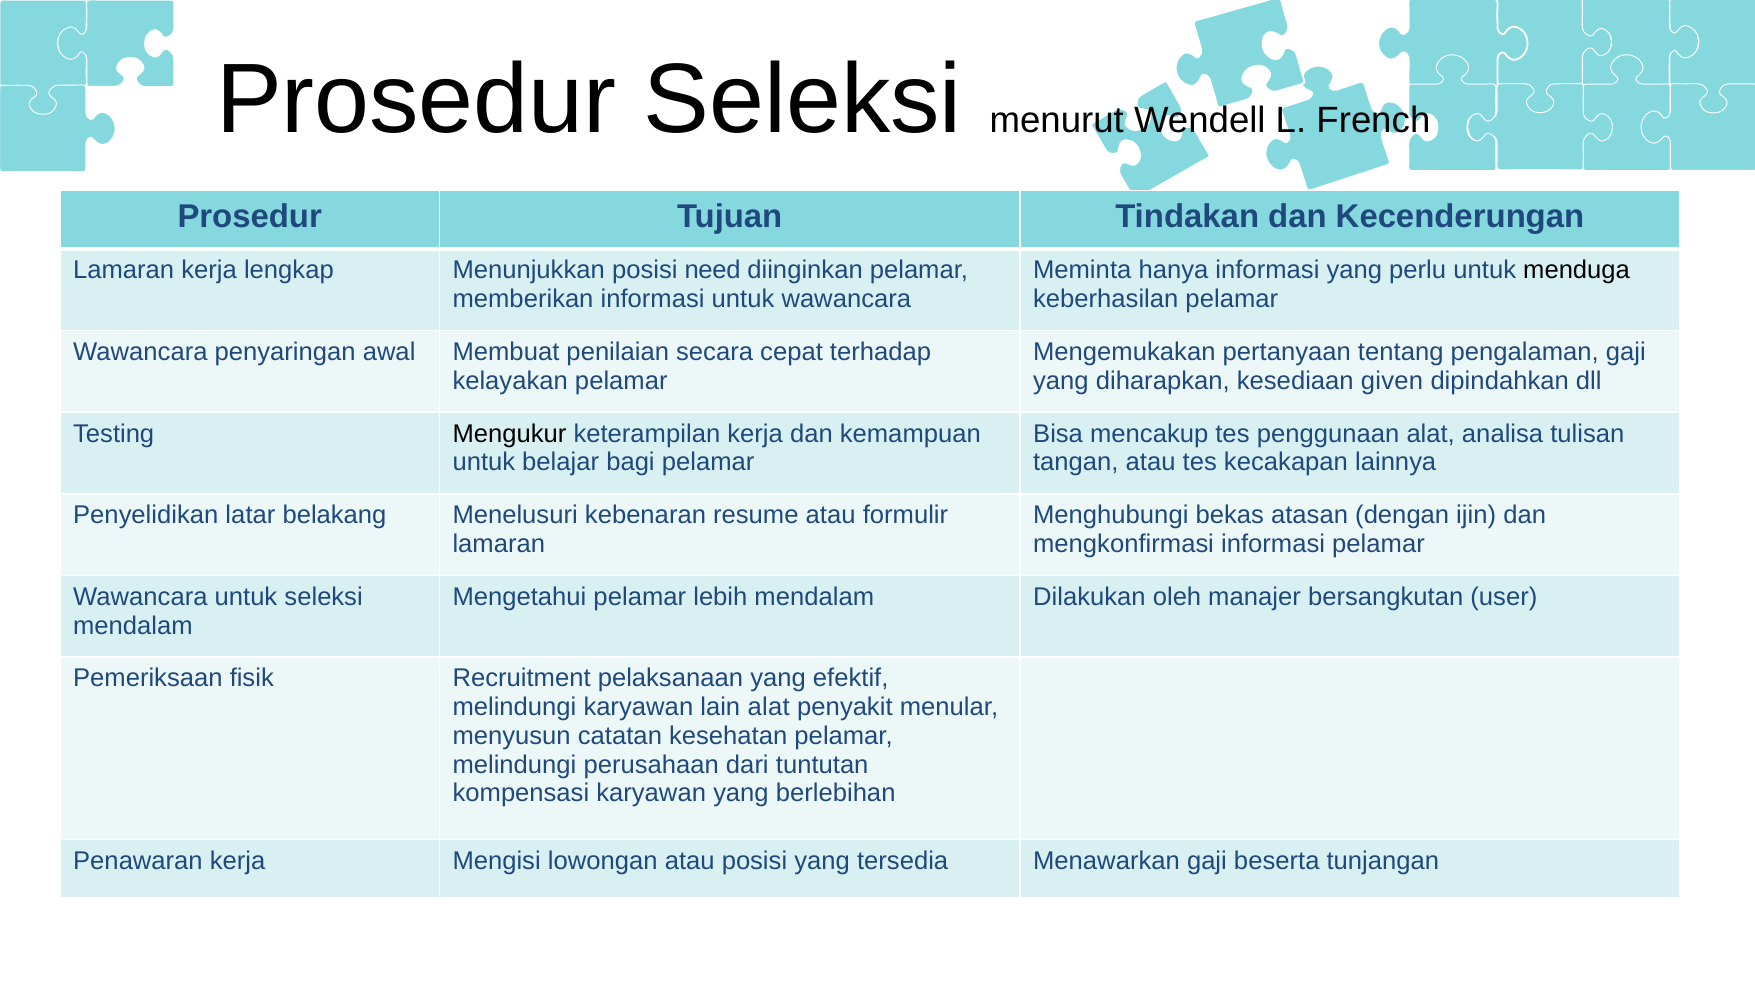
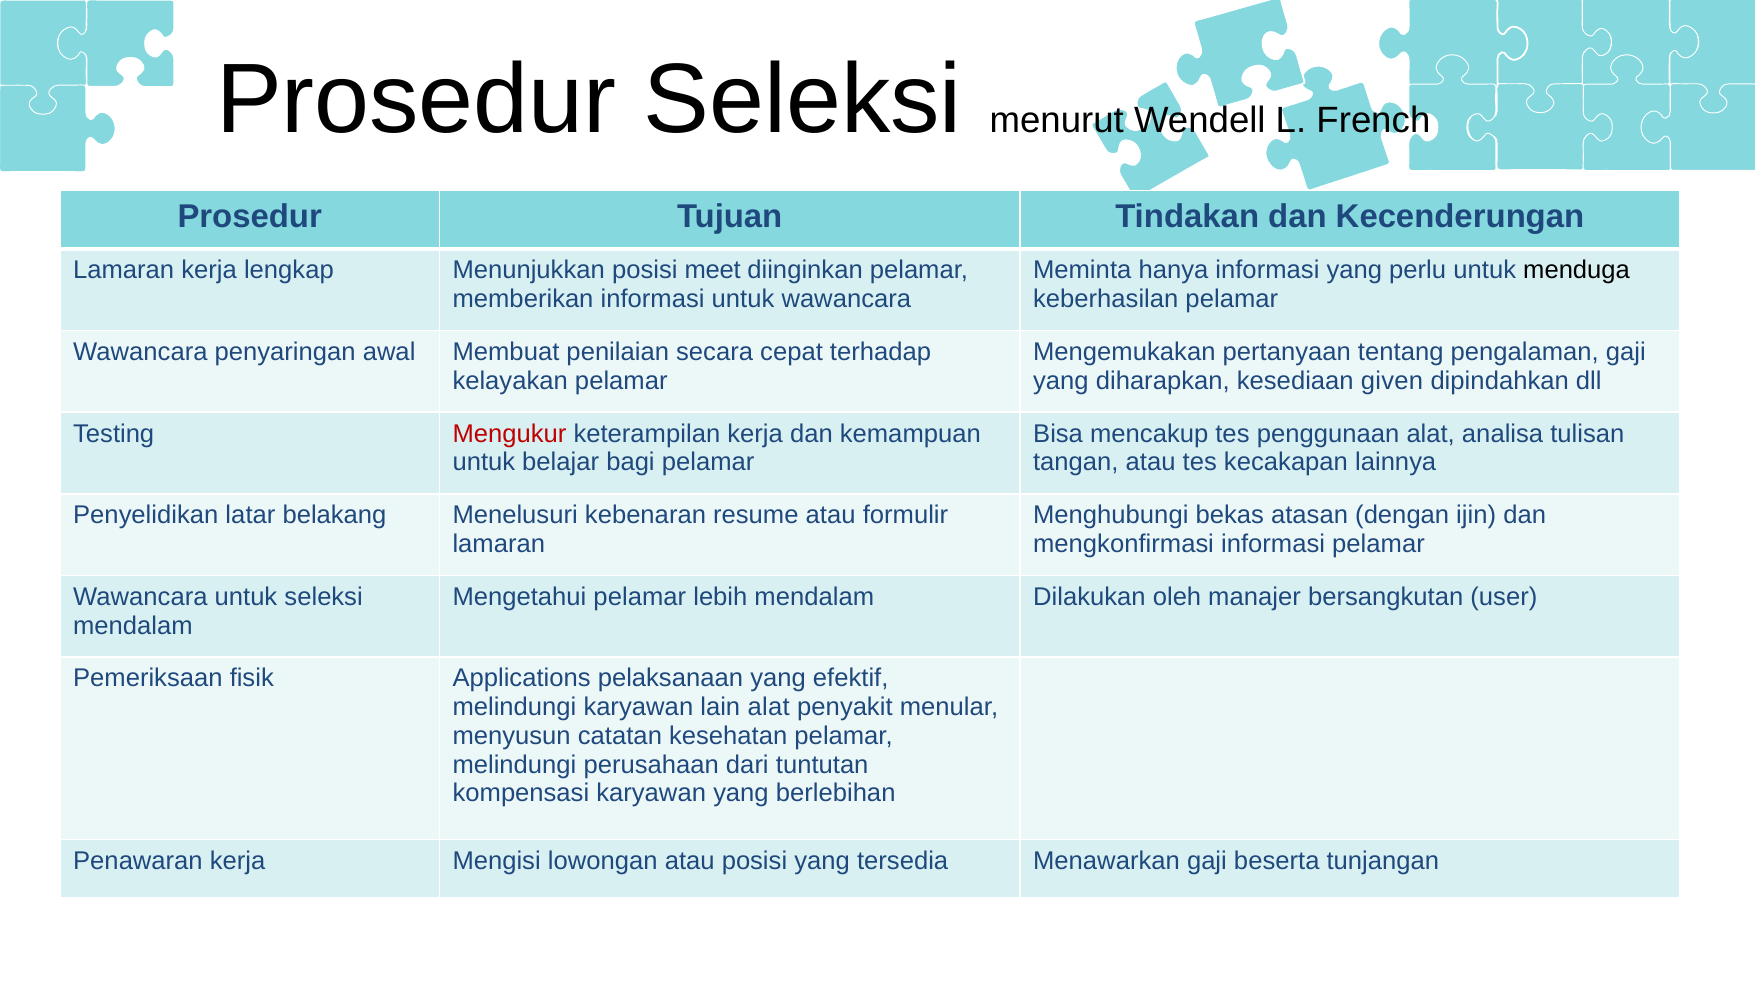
need: need -> meet
Mengukur colour: black -> red
Recruitment: Recruitment -> Applications
